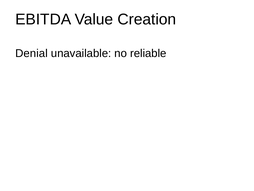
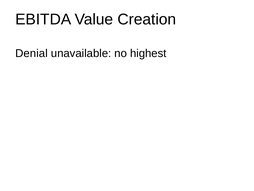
reliable: reliable -> highest
